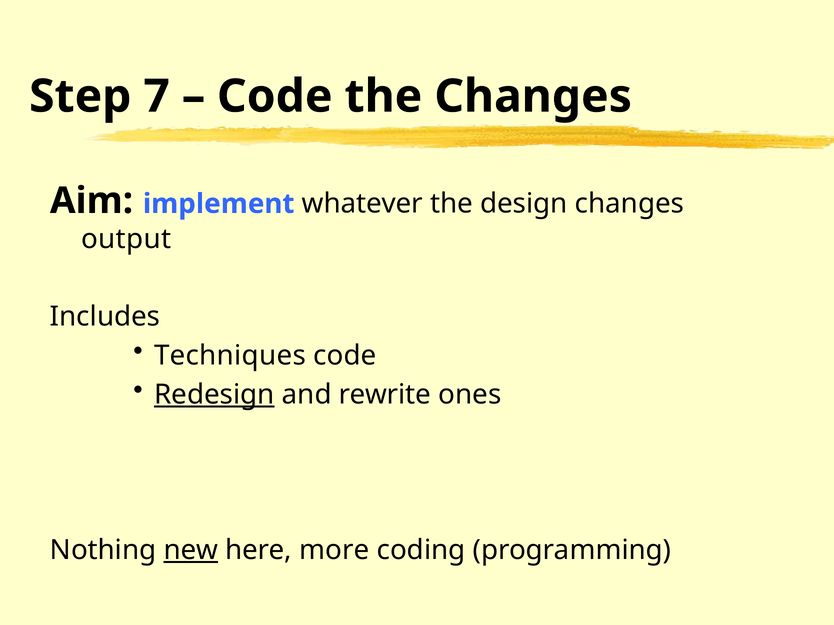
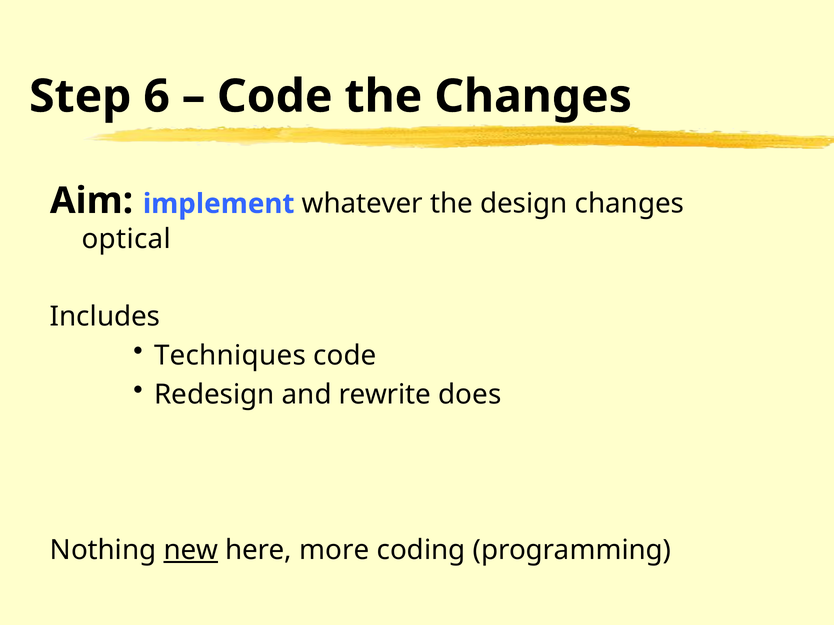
7: 7 -> 6
output: output -> optical
Redesign underline: present -> none
ones: ones -> does
